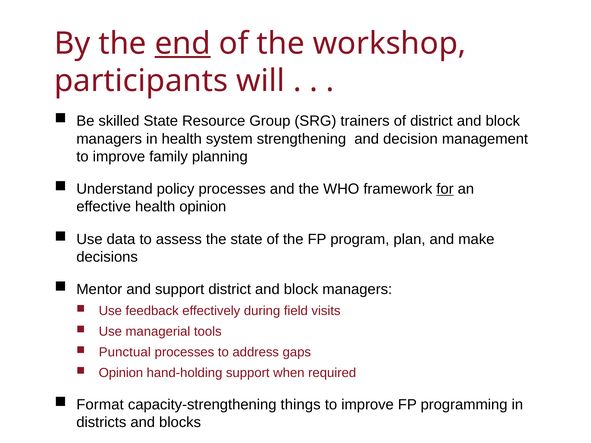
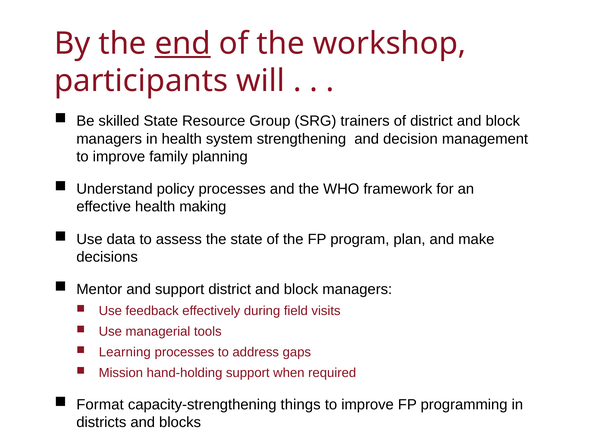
for underline: present -> none
health opinion: opinion -> making
Punctual: Punctual -> Learning
Opinion at (121, 373): Opinion -> Mission
